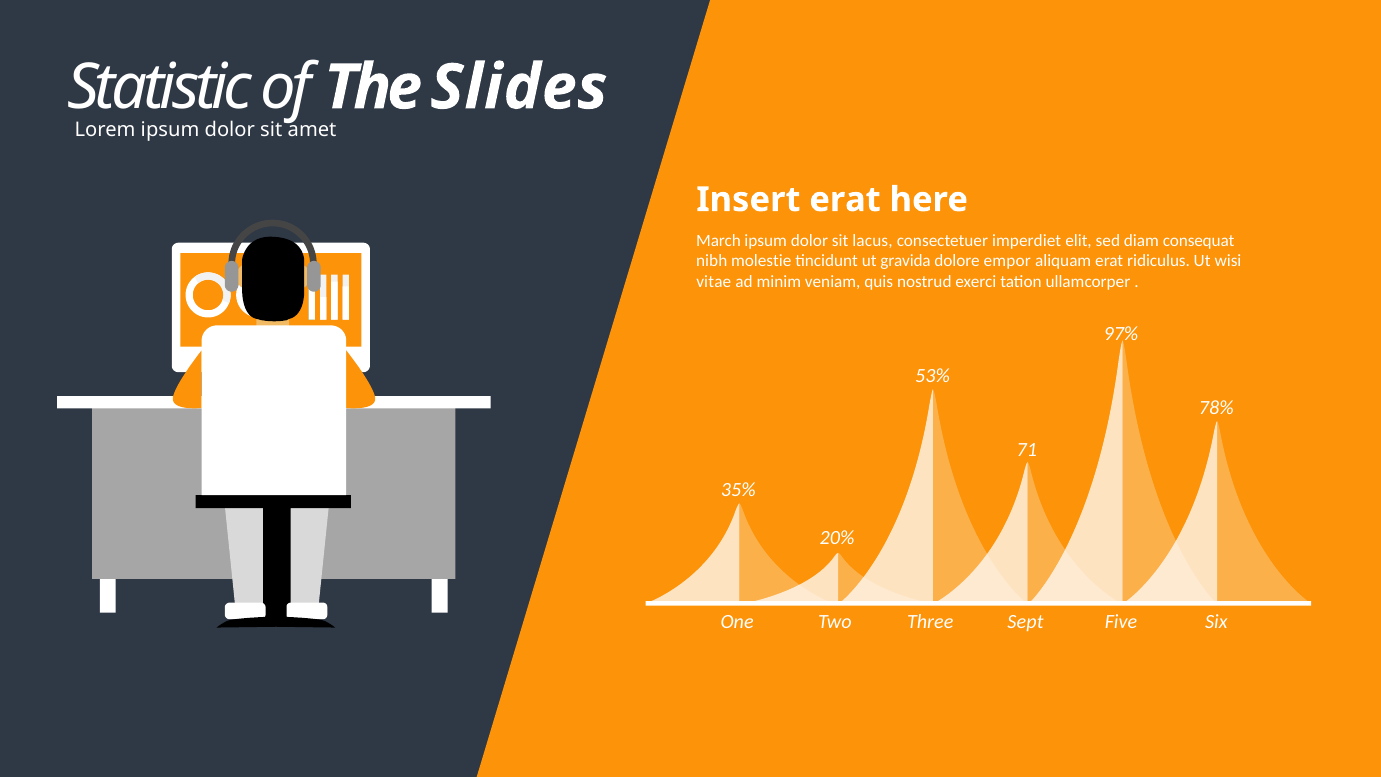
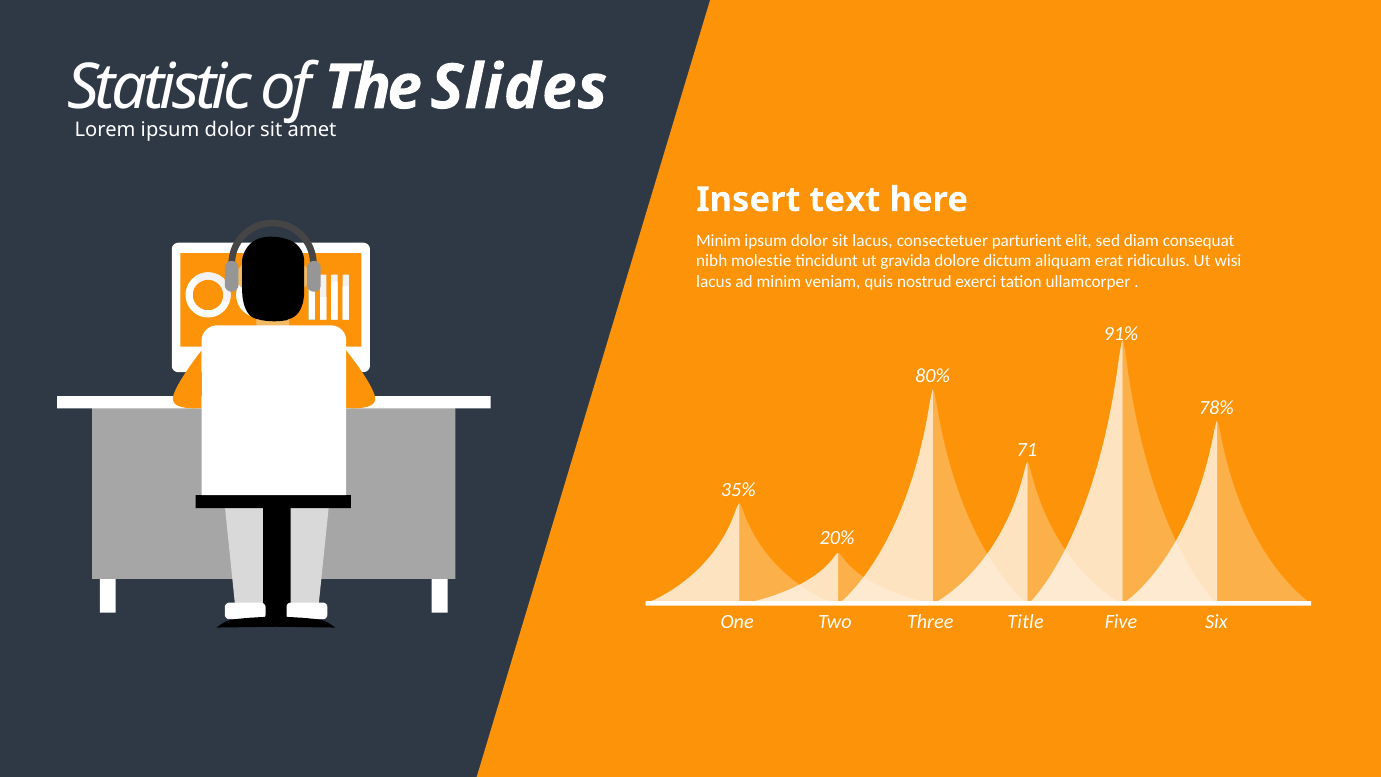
Insert erat: erat -> text
March at (719, 240): March -> Minim
imperdiet: imperdiet -> parturient
empor: empor -> dictum
vitae at (714, 282): vitae -> lacus
97%: 97% -> 91%
53%: 53% -> 80%
Sept: Sept -> Title
